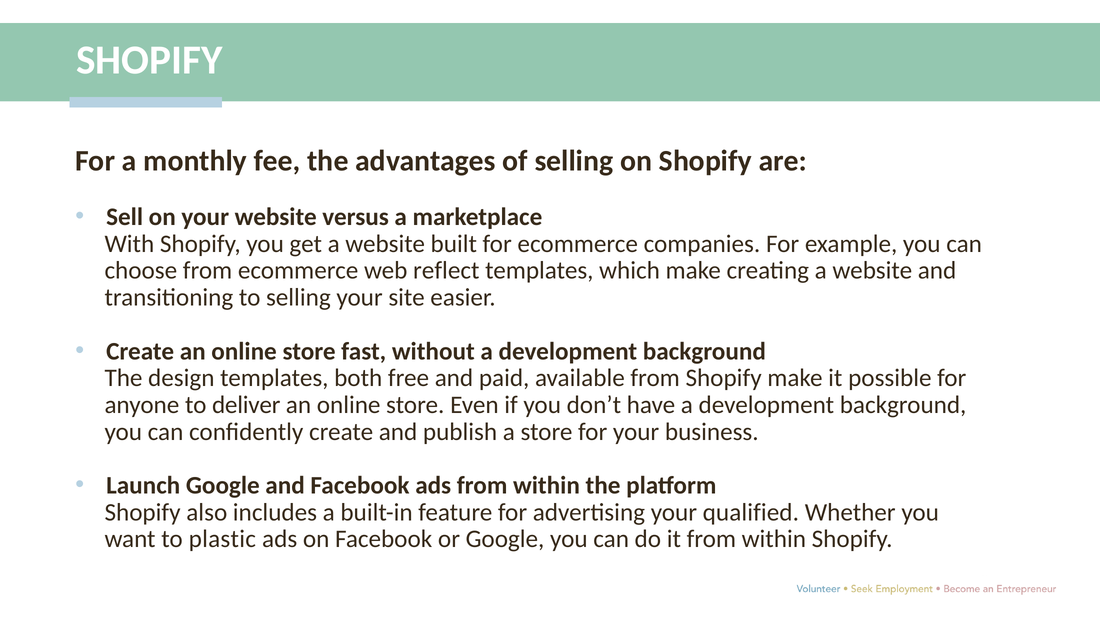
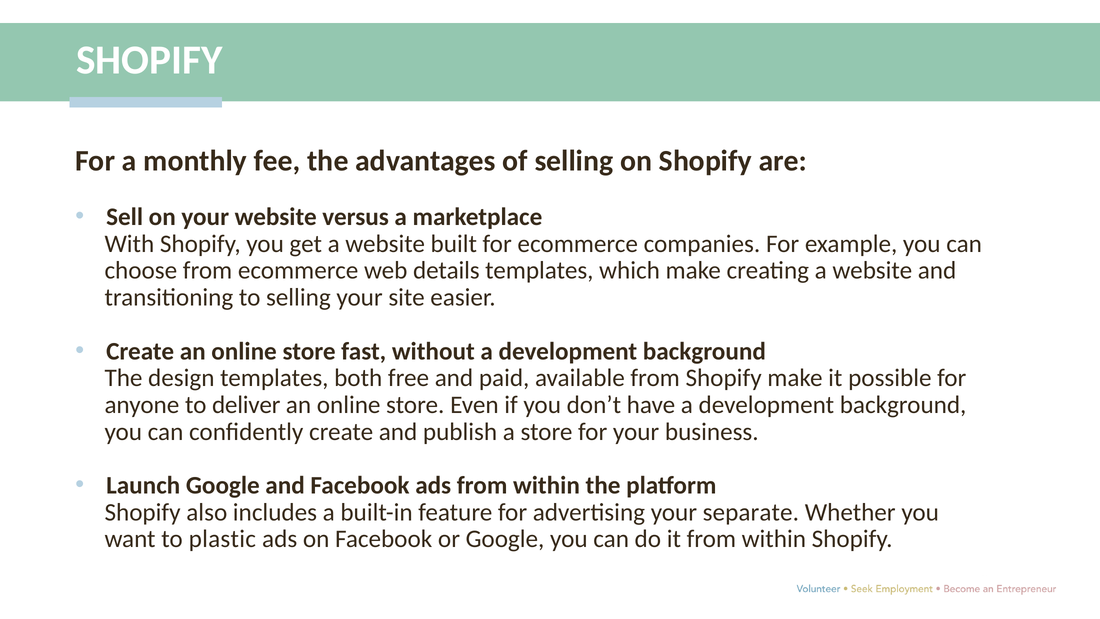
reflect: reflect -> details
qualified: qualified -> separate
